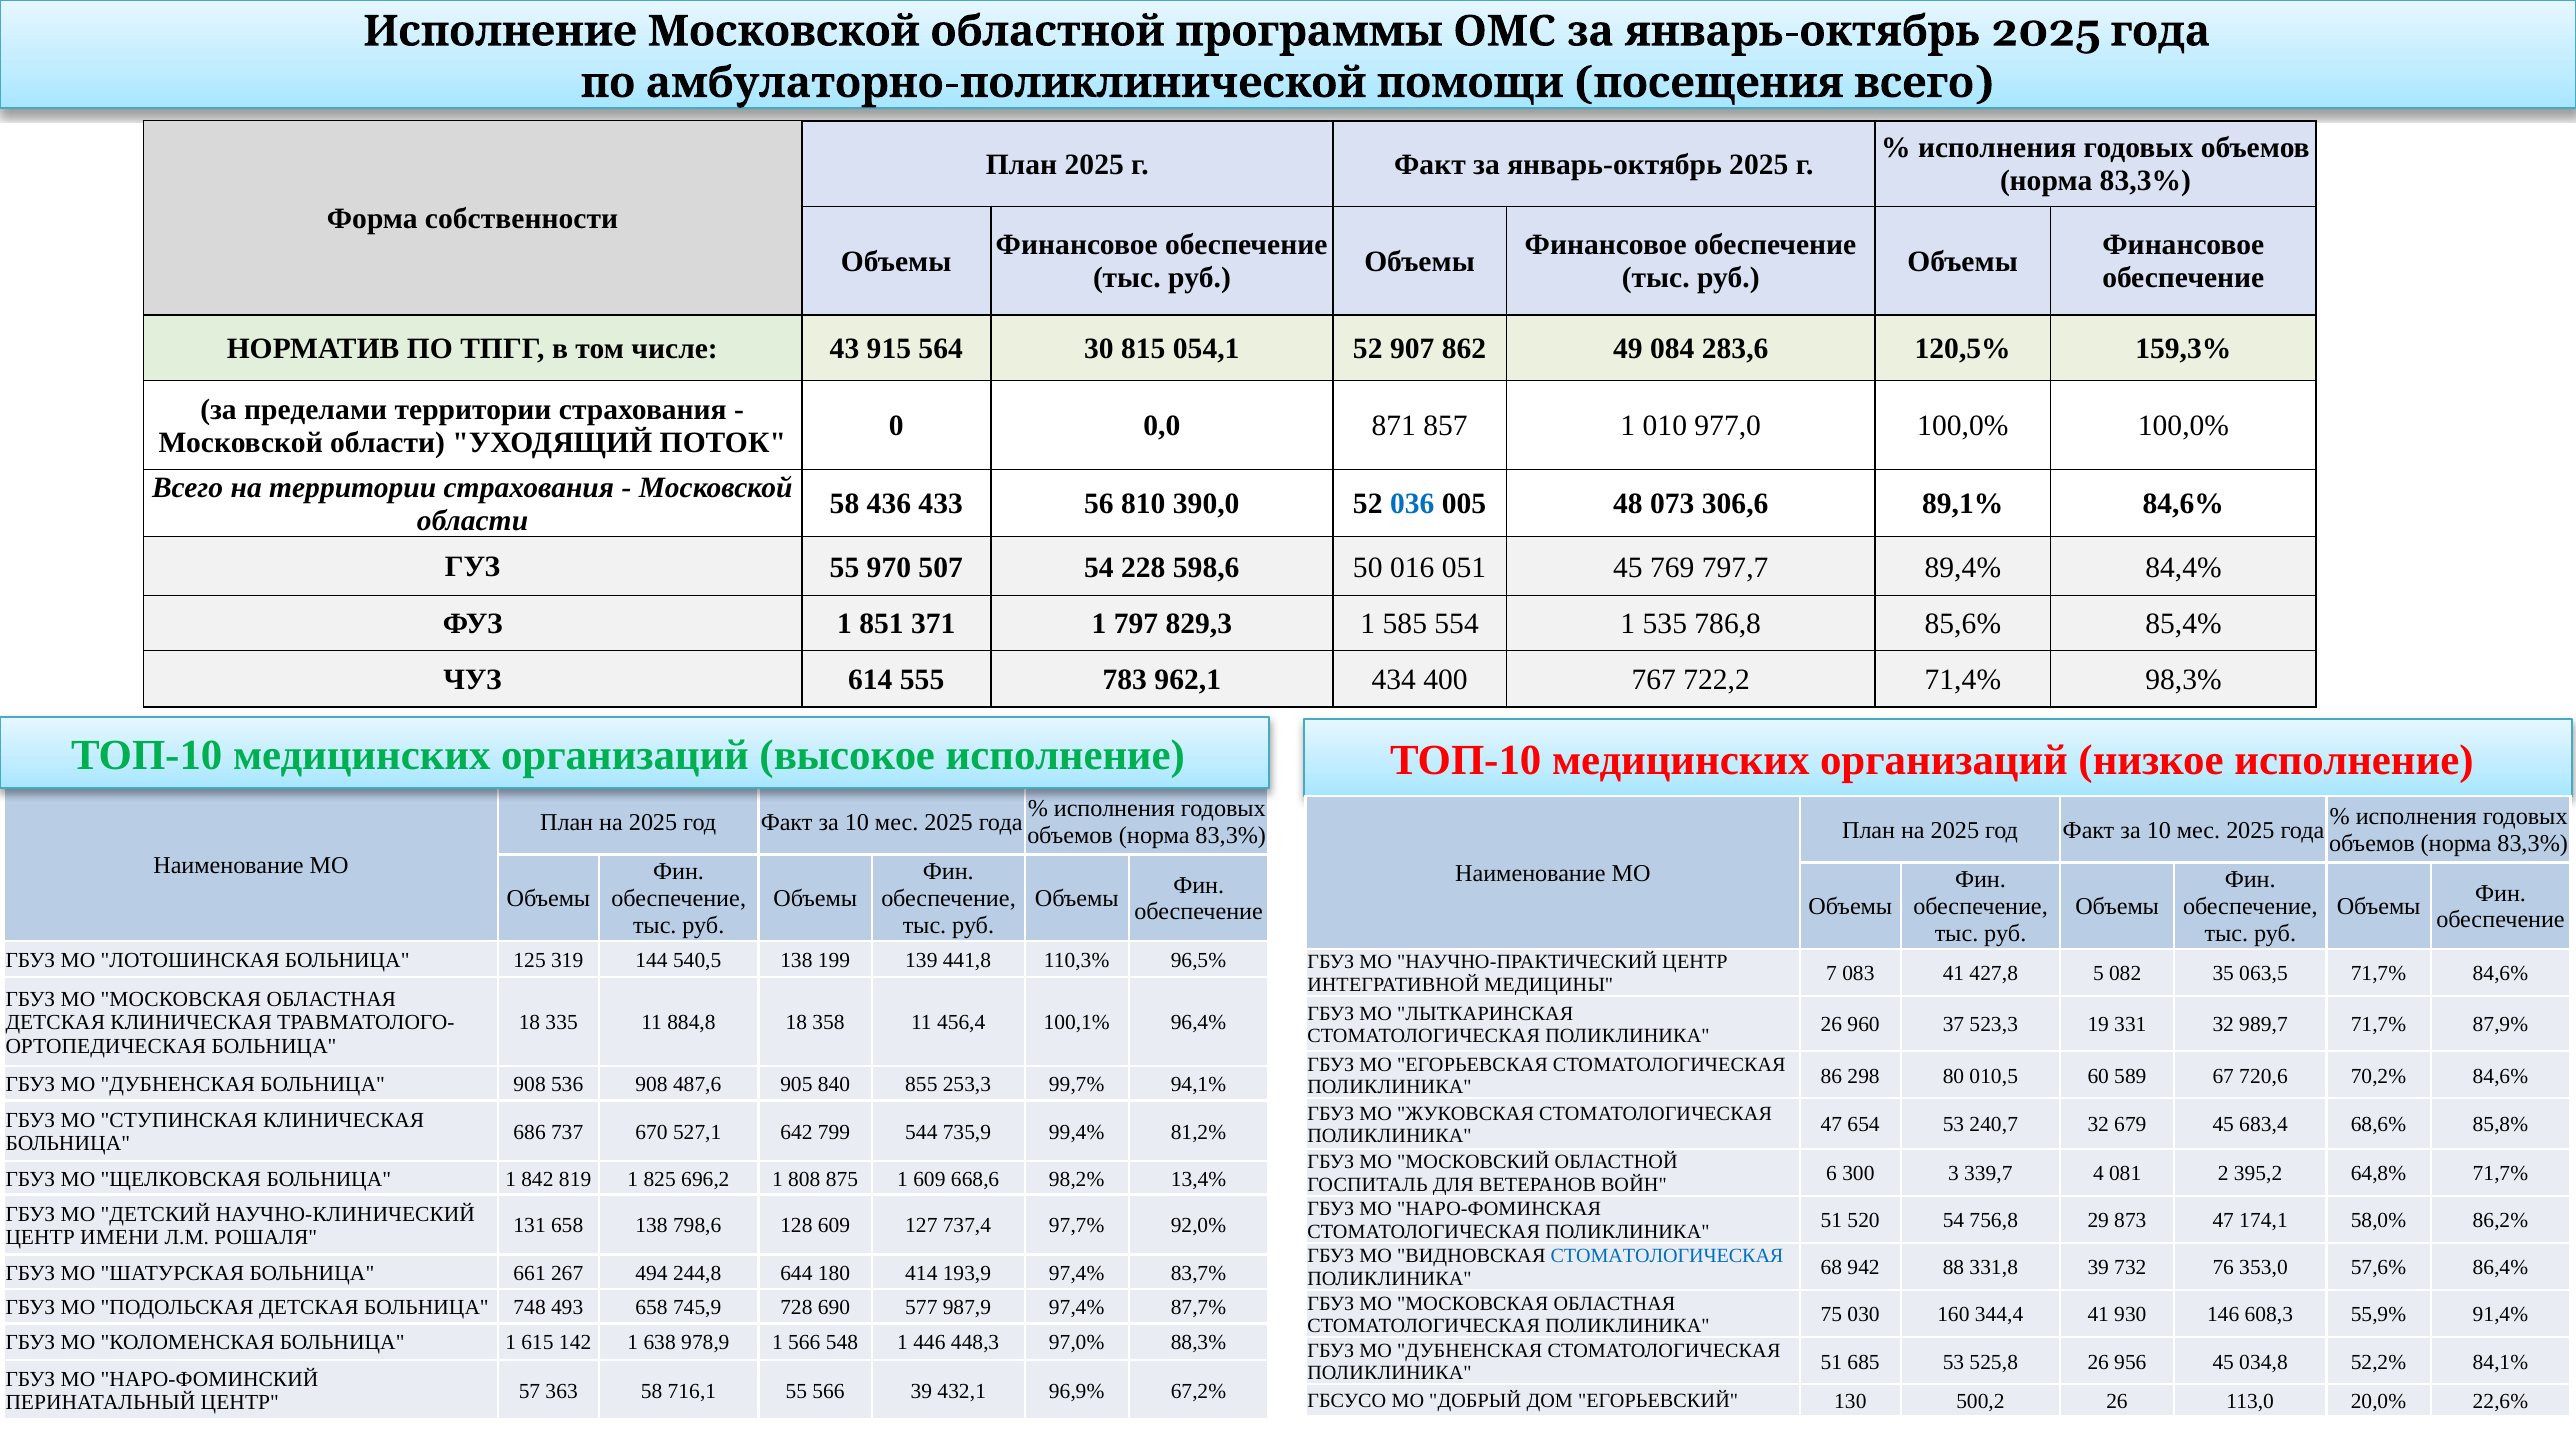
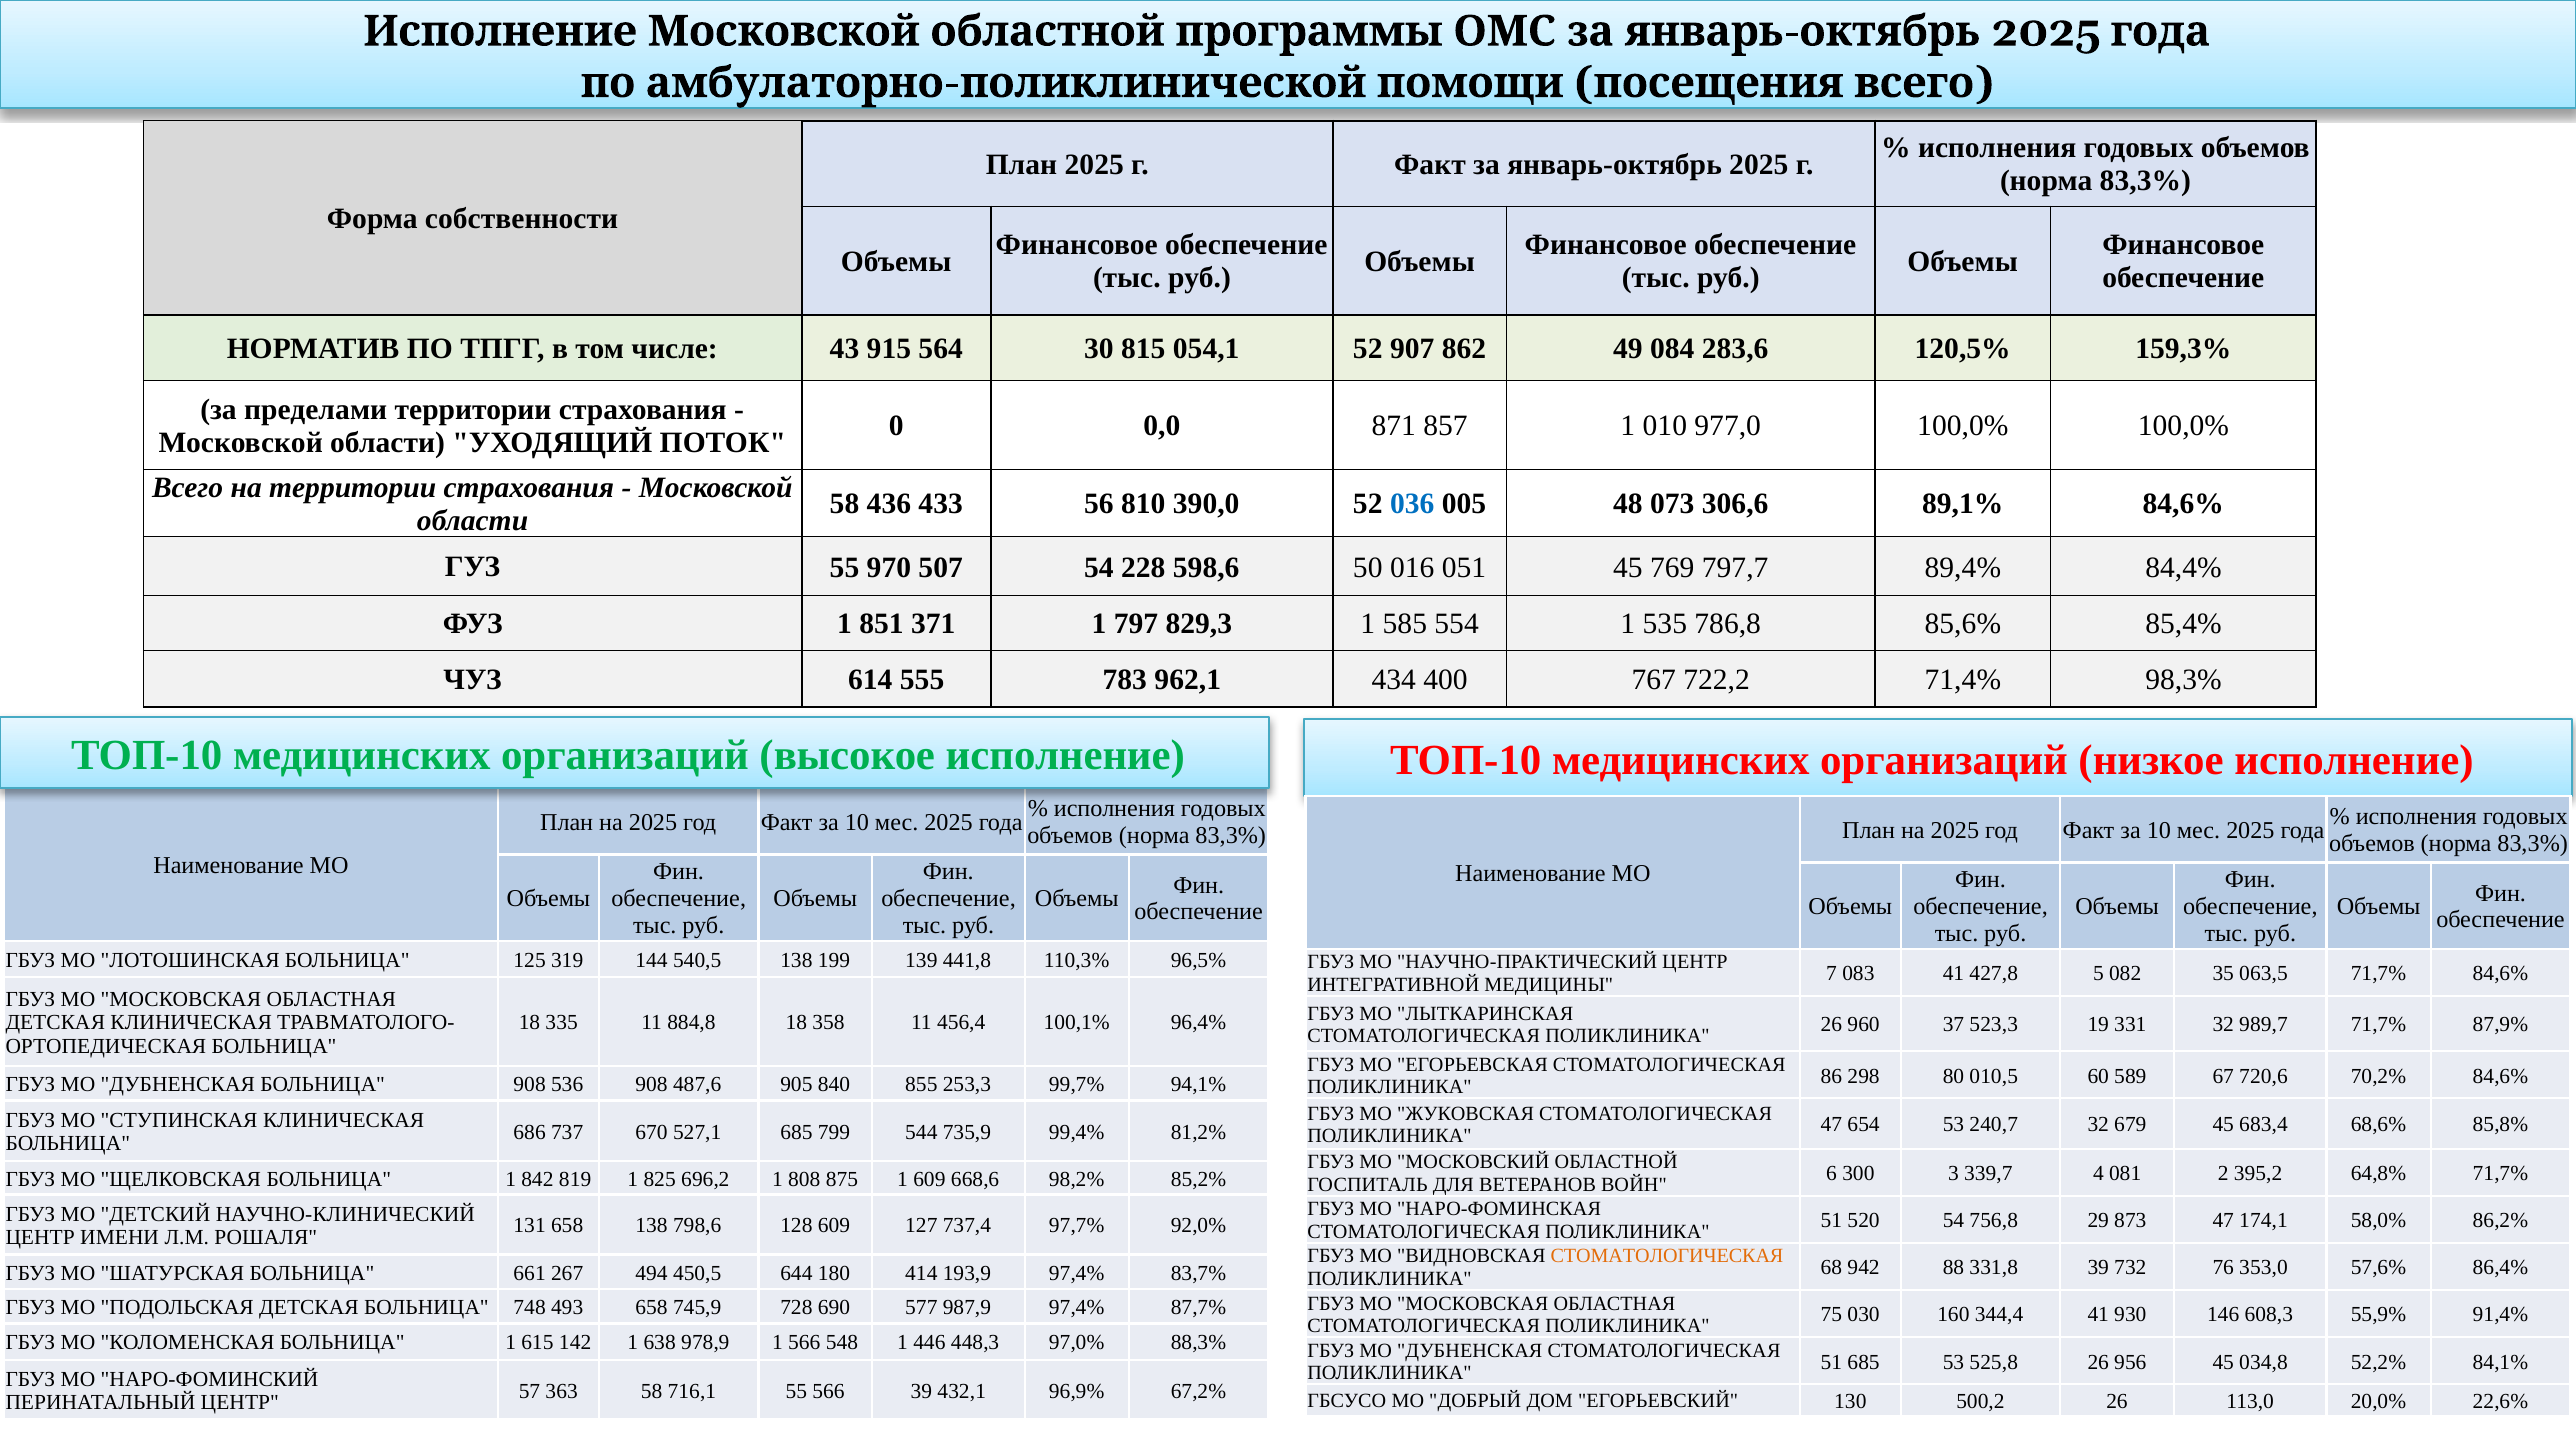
527,1 642: 642 -> 685
13,4%: 13,4% -> 85,2%
СТОМАТОЛОГИЧЕСКАЯ at (1667, 1256) colour: blue -> orange
244,8: 244,8 -> 450,5
